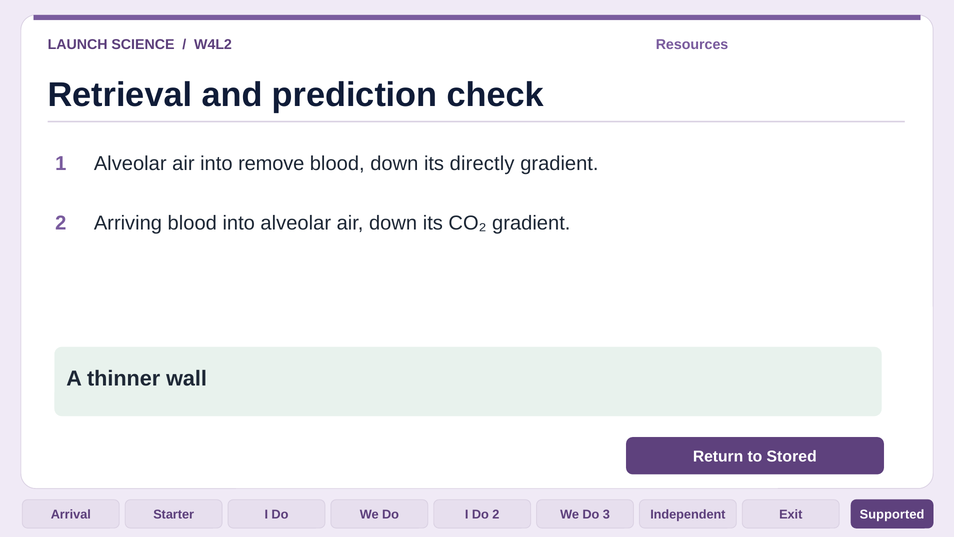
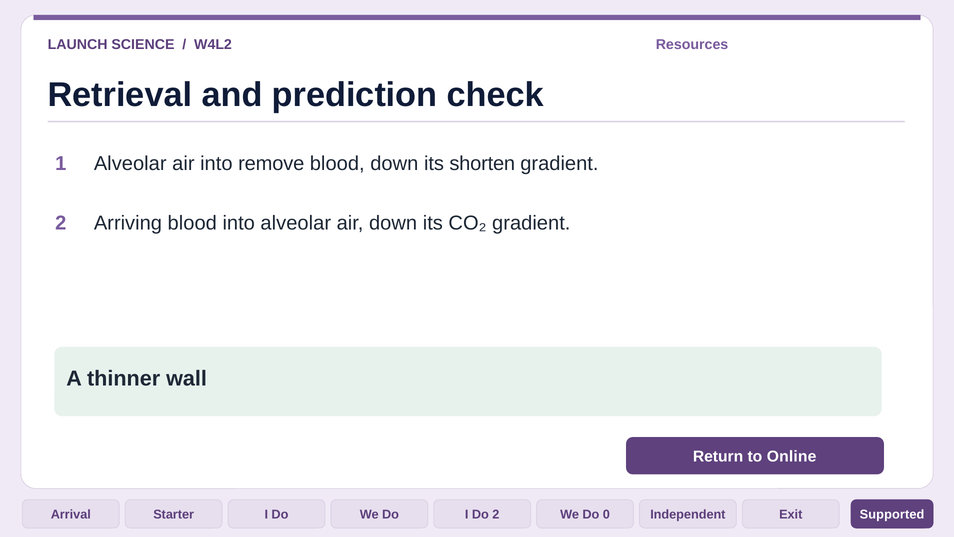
directly: directly -> shorten
Stored: Stored -> Online
3: 3 -> 0
